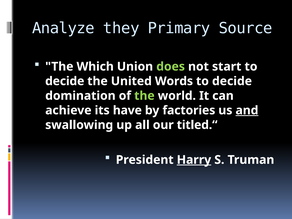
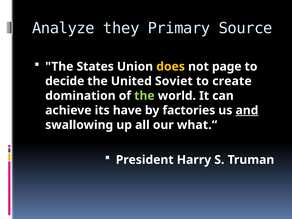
Which: Which -> States
does colour: light green -> yellow
start: start -> page
Words: Words -> Soviet
decide at (232, 81): decide -> create
titled.“: titled.“ -> what.“
Harry underline: present -> none
